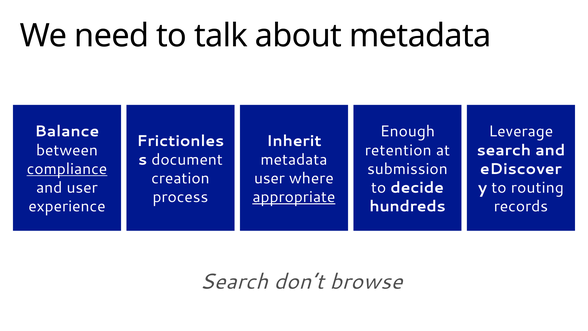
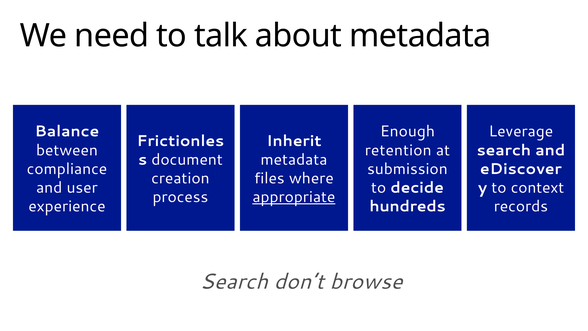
compliance underline: present -> none
user at (269, 178): user -> files
routing: routing -> context
